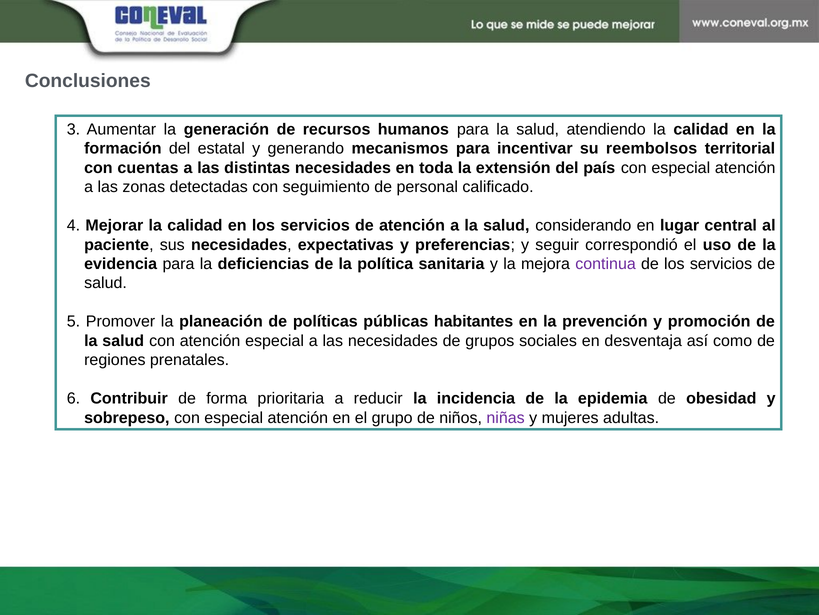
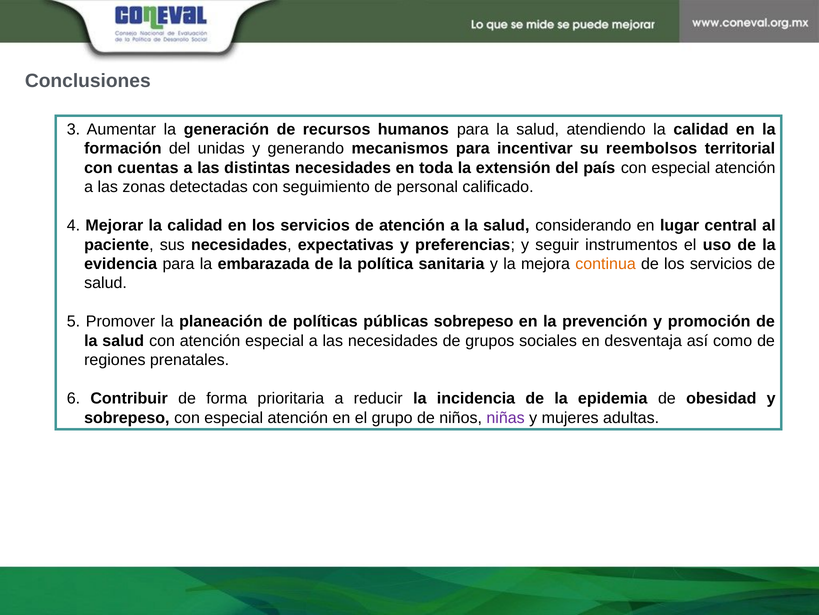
estatal: estatal -> unidas
correspondió: correspondió -> instrumentos
deficiencias: deficiencias -> embarazada
continua colour: purple -> orange
públicas habitantes: habitantes -> sobrepeso
